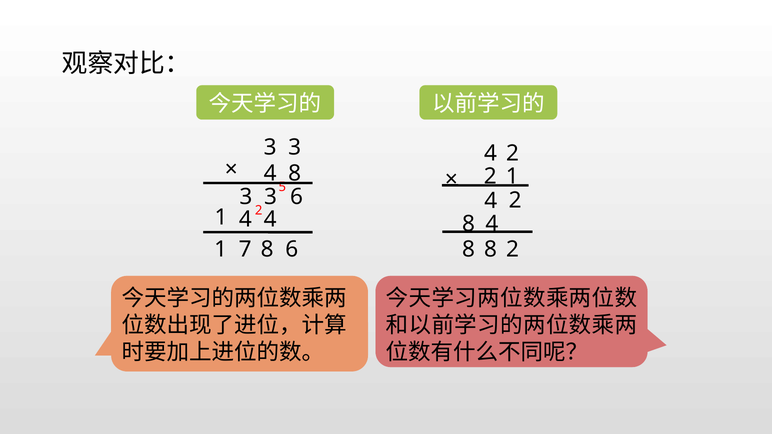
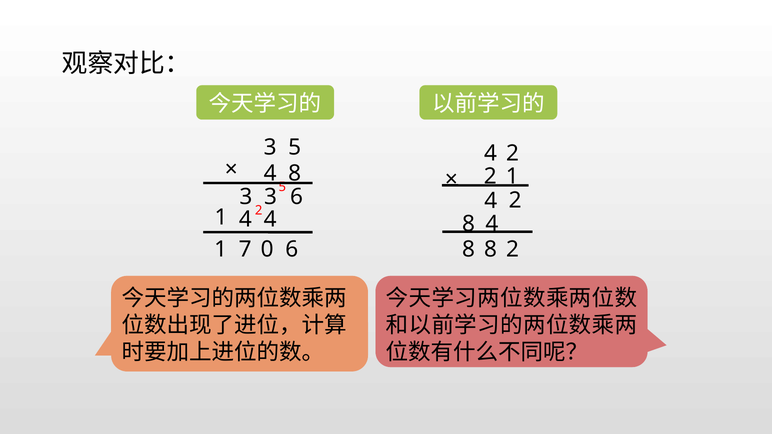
3 3: 3 -> 5
7 8: 8 -> 0
